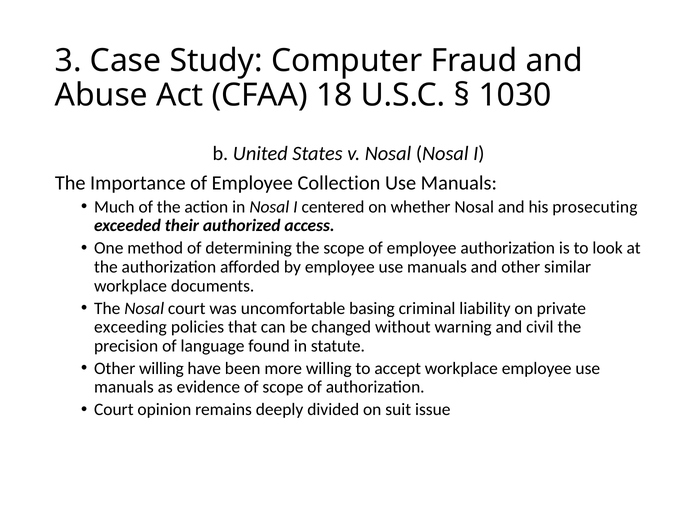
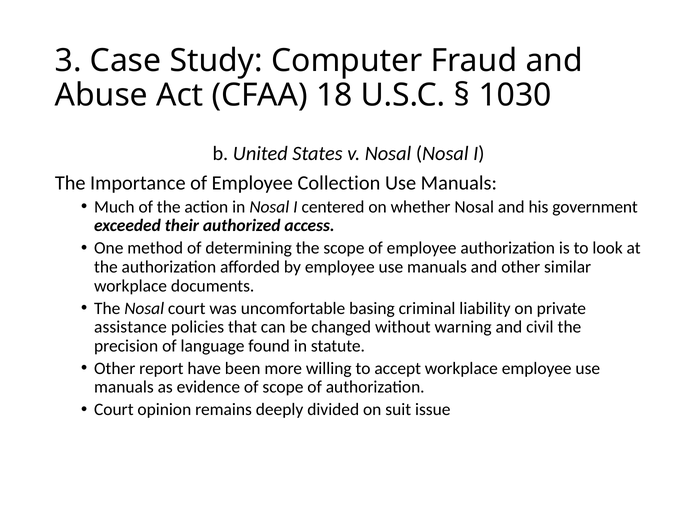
prosecuting: prosecuting -> government
exceeding: exceeding -> assistance
Other willing: willing -> report
